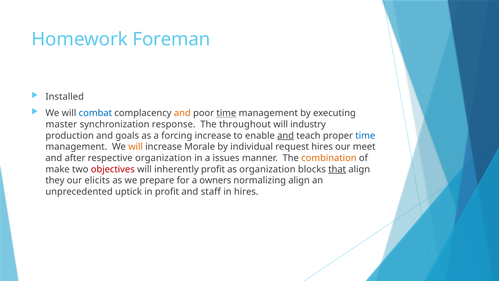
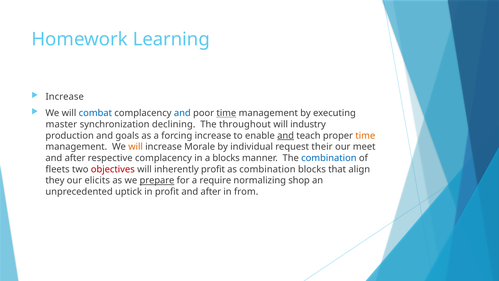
Foreman: Foreman -> Learning
Installed at (65, 97): Installed -> Increase
and at (182, 113) colour: orange -> blue
response: response -> declining
time at (365, 135) colour: blue -> orange
request hires: hires -> their
respective organization: organization -> complacency
a issues: issues -> blocks
combination at (329, 158) colour: orange -> blue
make: make -> fleets
as organization: organization -> combination
that underline: present -> none
prepare underline: none -> present
owners: owners -> require
normalizing align: align -> shop
profit and staff: staff -> after
in hires: hires -> from
